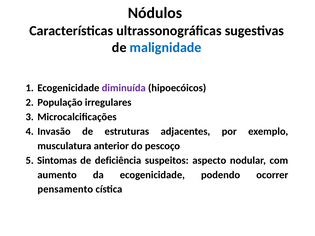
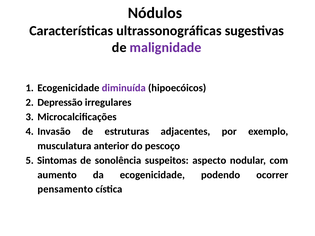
malignidade colour: blue -> purple
População: População -> Depressão
deficiência: deficiência -> sonolência
